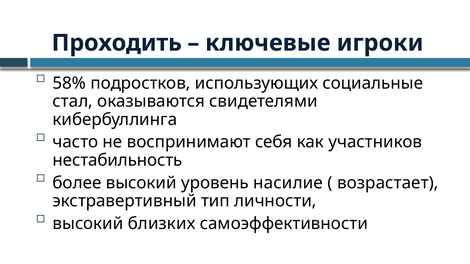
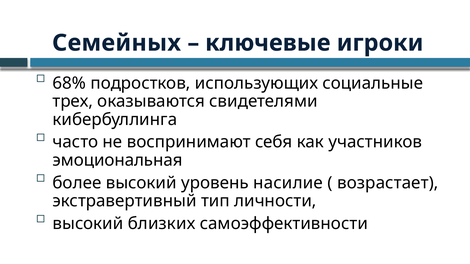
Проходить: Проходить -> Семейных
58%: 58% -> 68%
стал: стал -> трех
нестабильность: нестабильность -> эмоциональная
